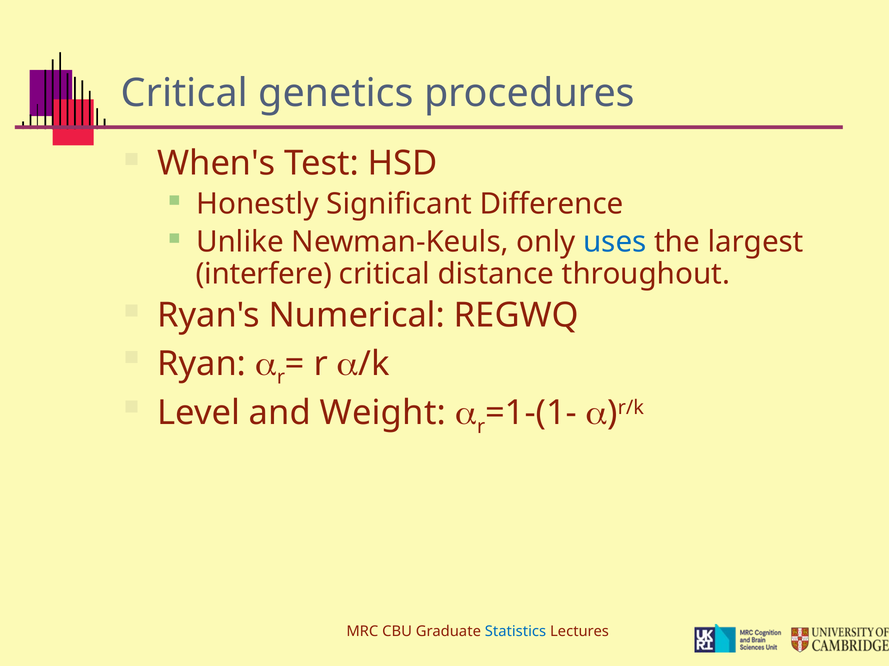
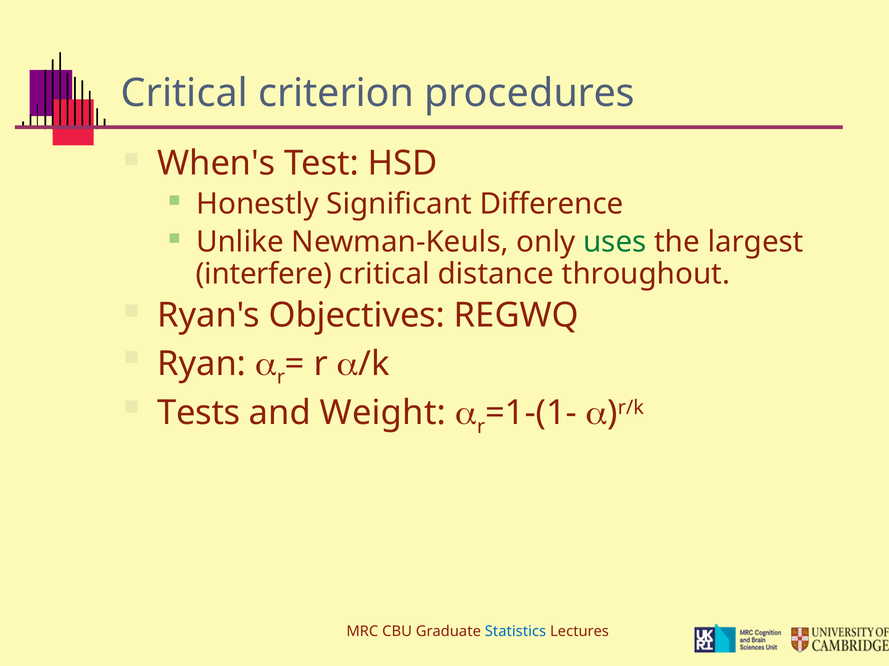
genetics: genetics -> criterion
uses colour: blue -> green
Numerical: Numerical -> Objectives
Level: Level -> Tests
